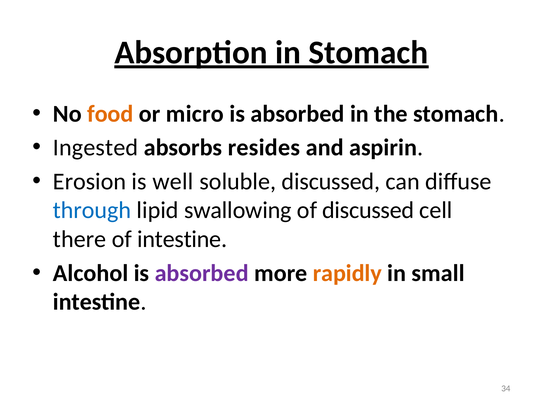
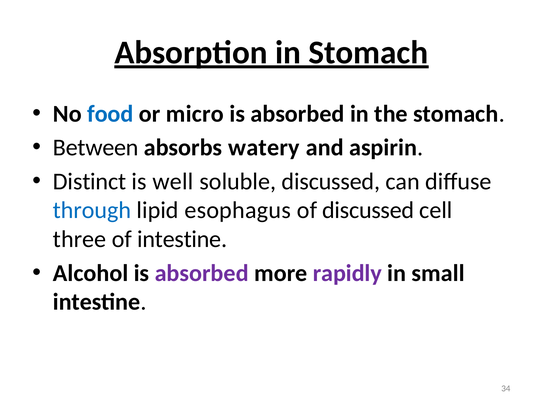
food colour: orange -> blue
Ingested: Ingested -> Between
resides: resides -> watery
Erosion: Erosion -> Distinct
swallowing: swallowing -> esophagus
there: there -> three
rapidly colour: orange -> purple
